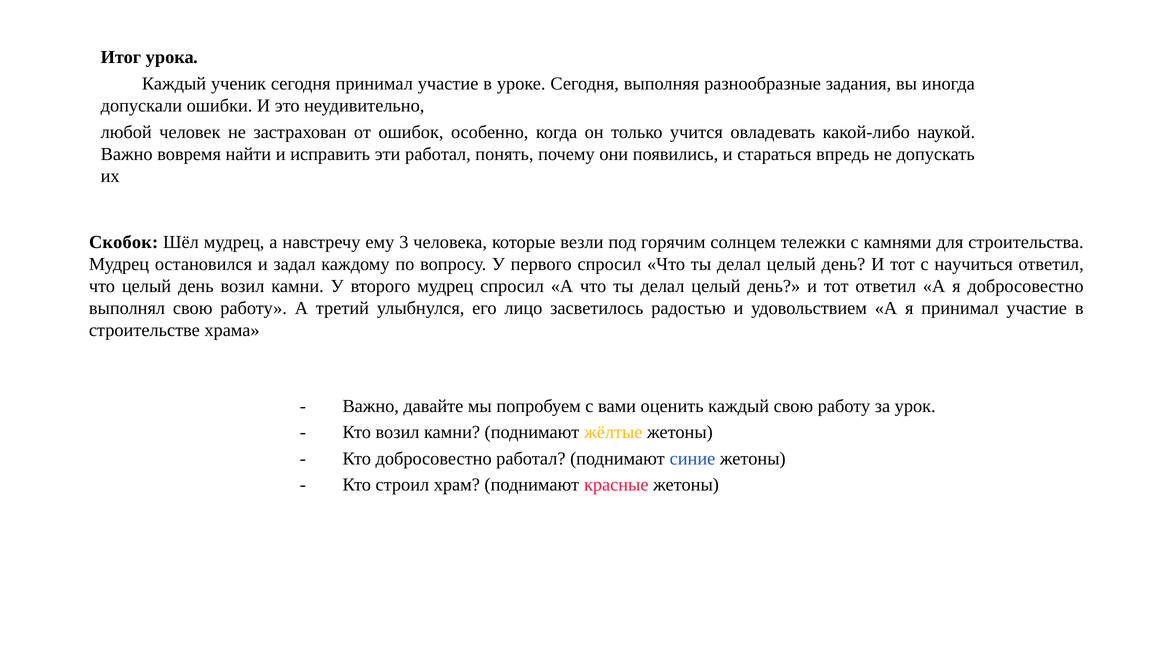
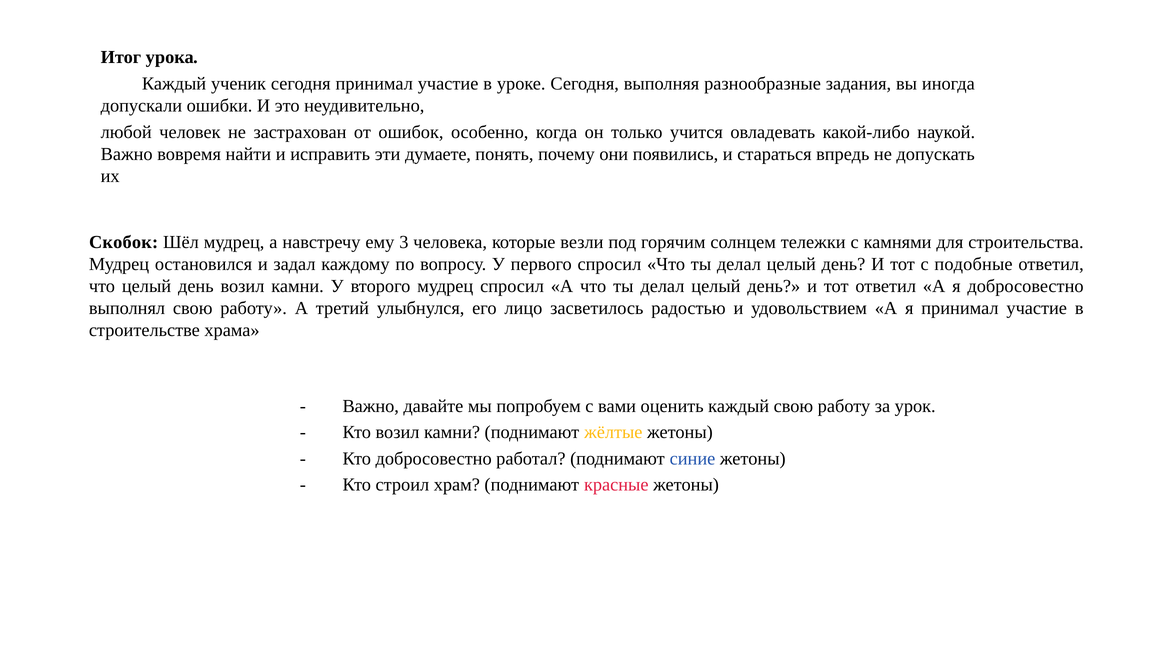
эти работал: работал -> думаете
научиться: научиться -> подобные
